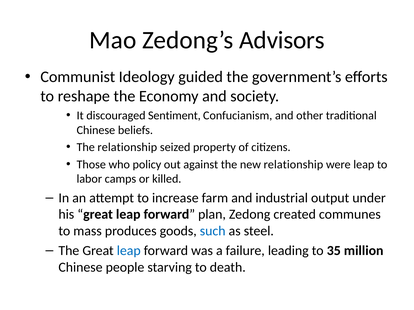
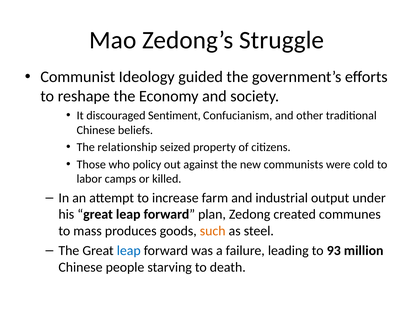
Advisors: Advisors -> Struggle
new relationship: relationship -> communists
were leap: leap -> cold
such colour: blue -> orange
35: 35 -> 93
